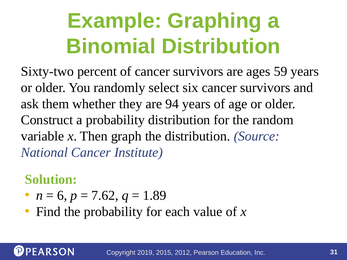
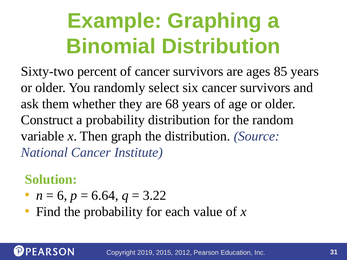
59: 59 -> 85
94: 94 -> 68
7.62: 7.62 -> 6.64
1.89: 1.89 -> 3.22
